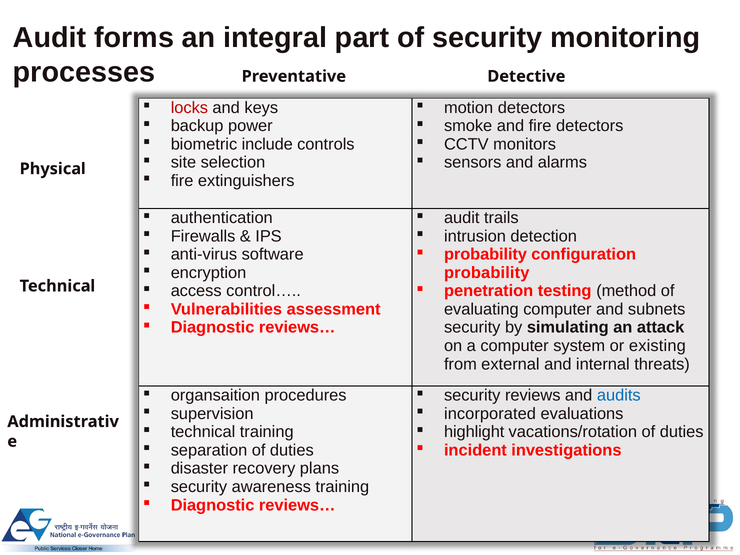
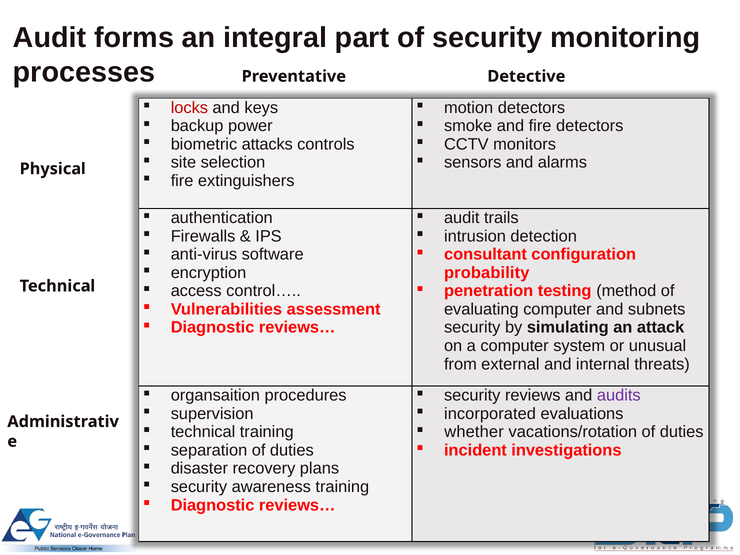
include: include -> attacks
probability at (486, 254): probability -> consultant
existing: existing -> unusual
audits colour: blue -> purple
highlight: highlight -> whether
